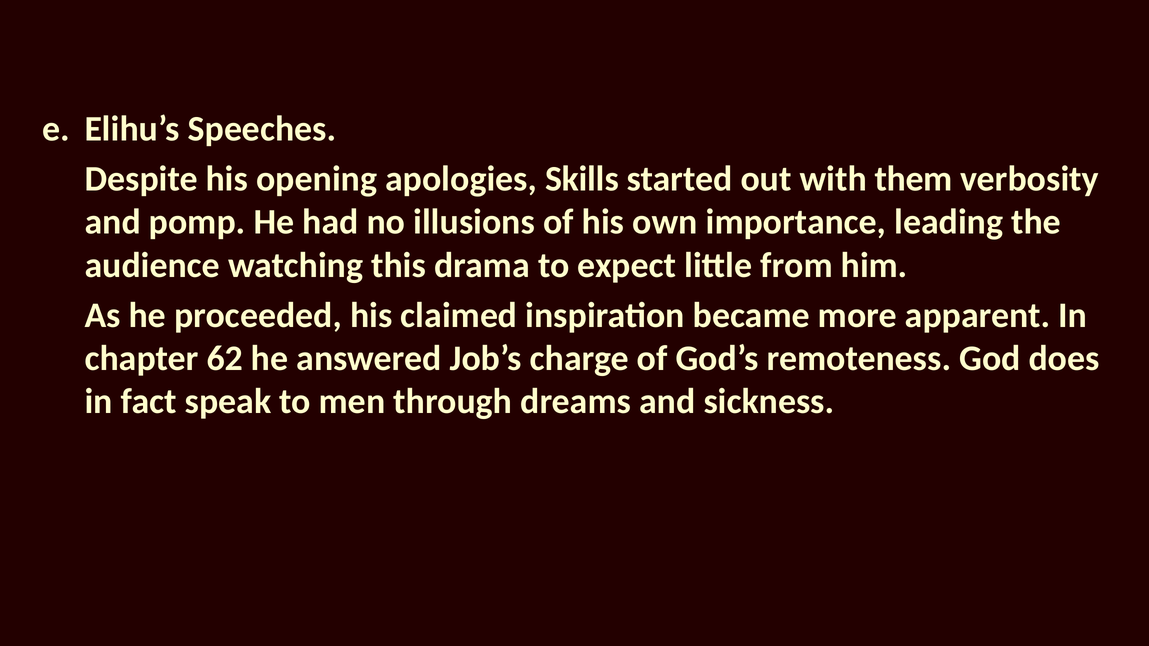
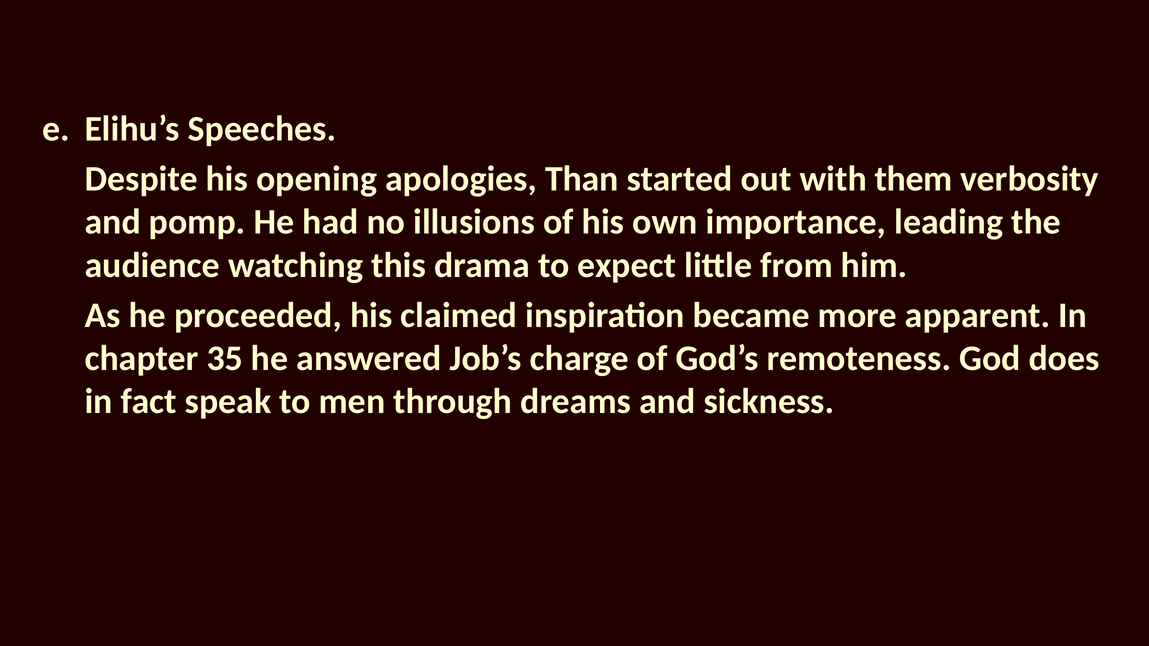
Skills: Skills -> Than
62: 62 -> 35
